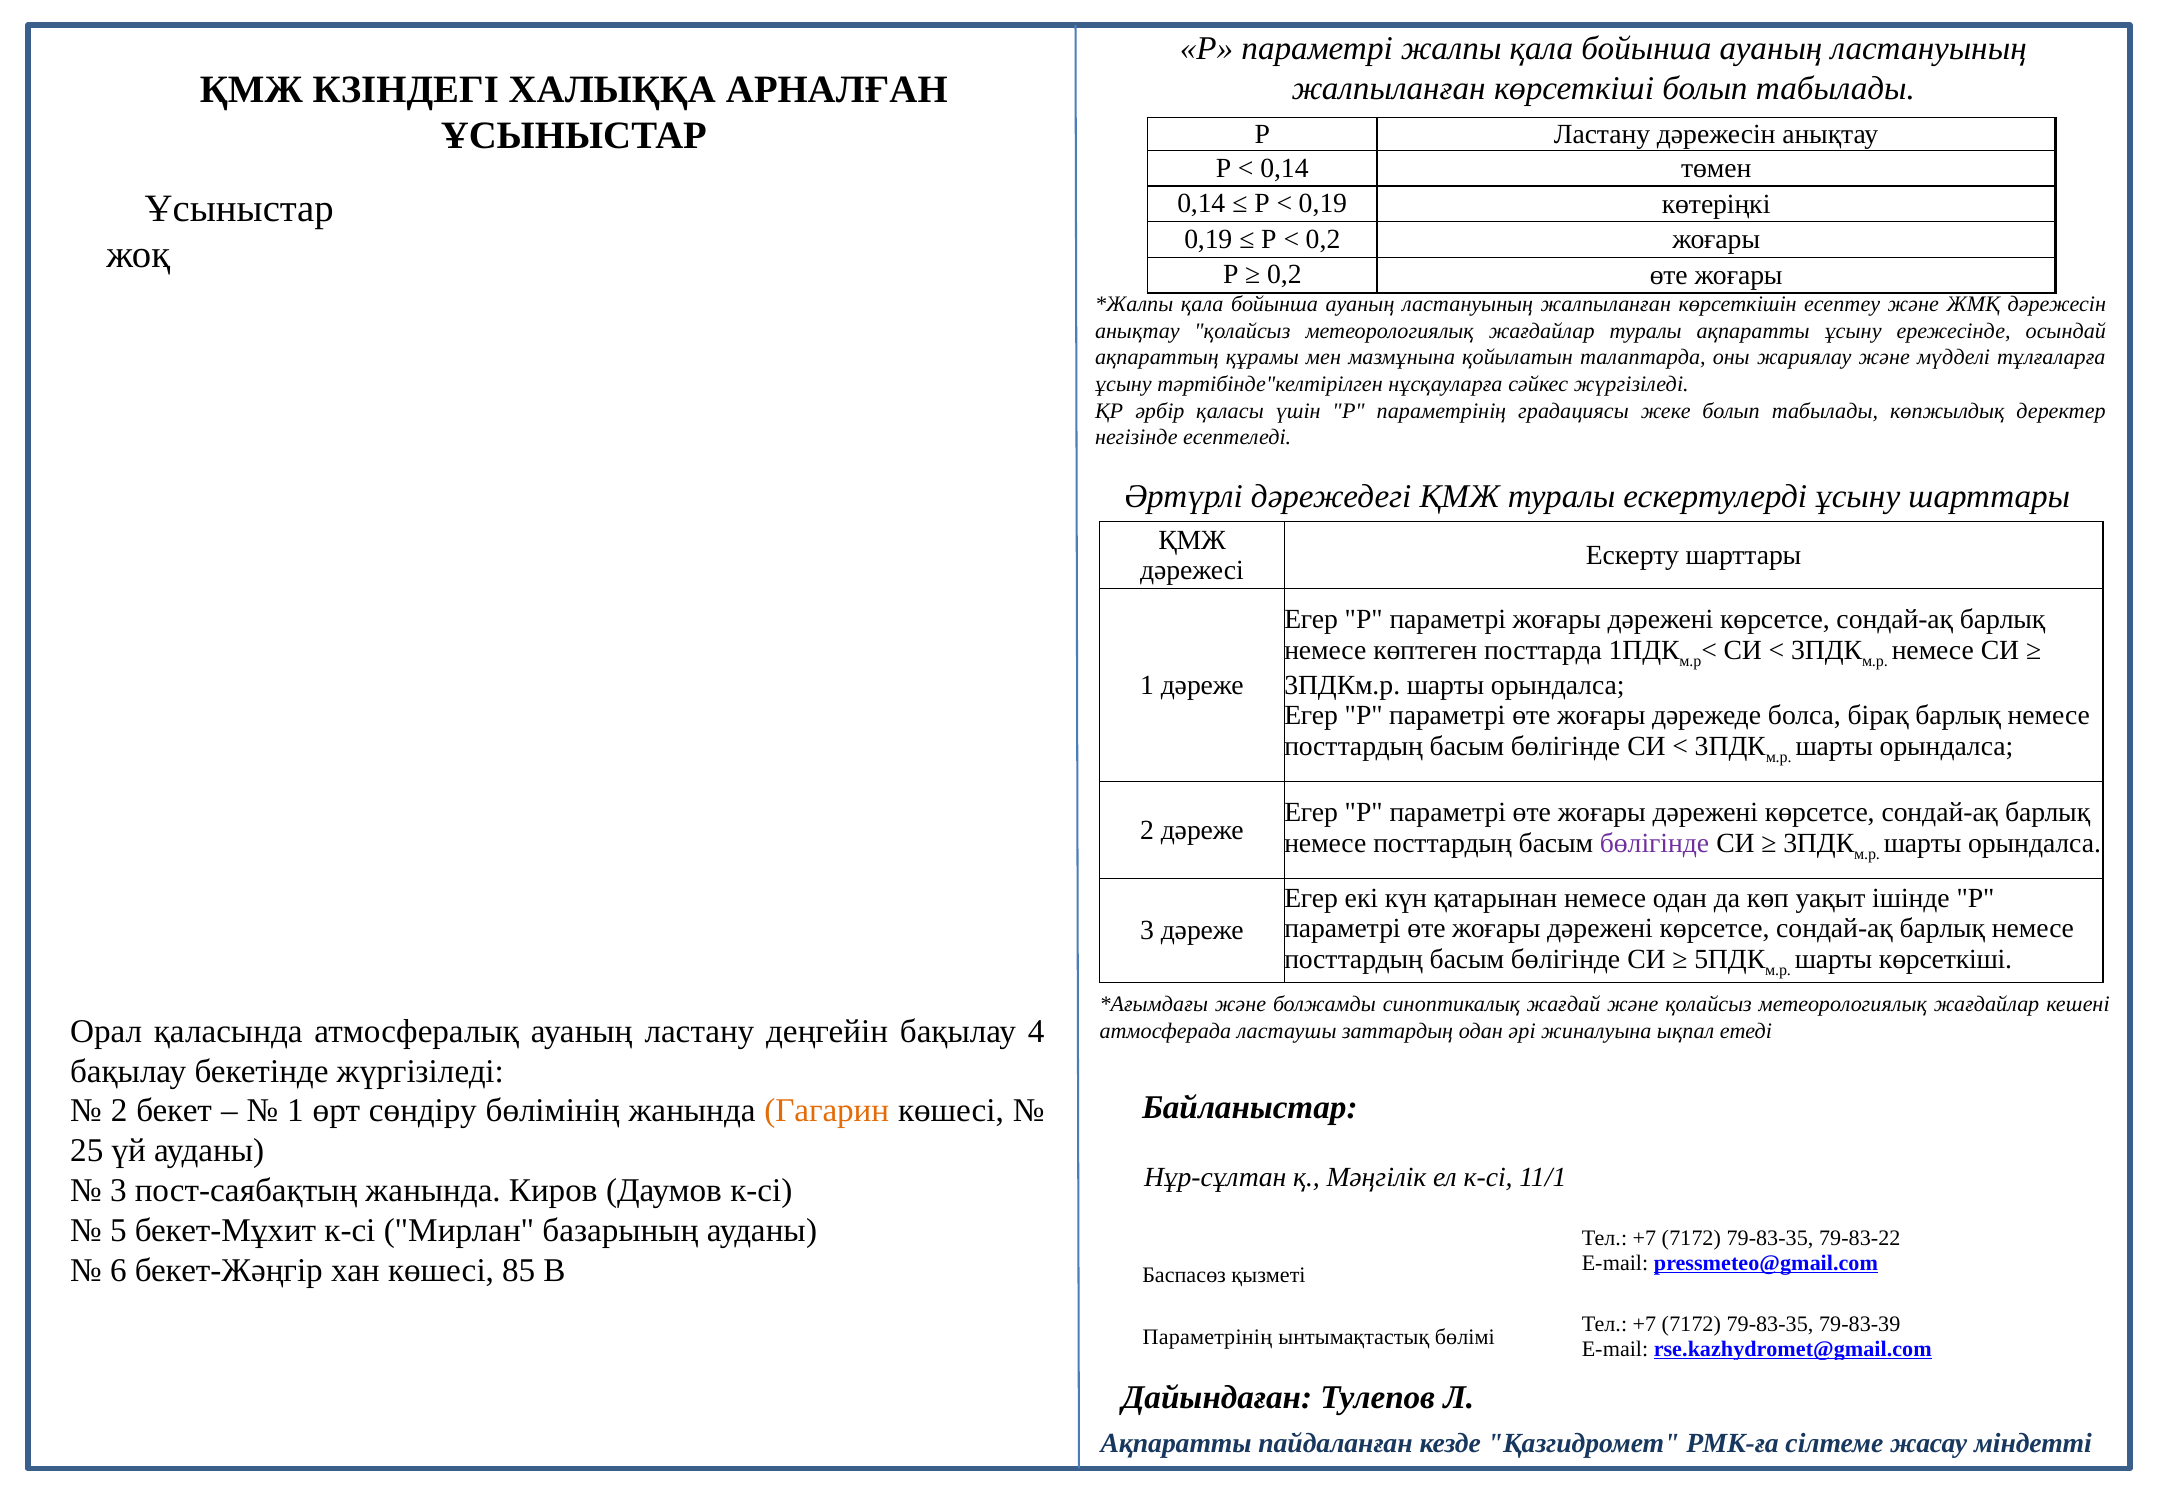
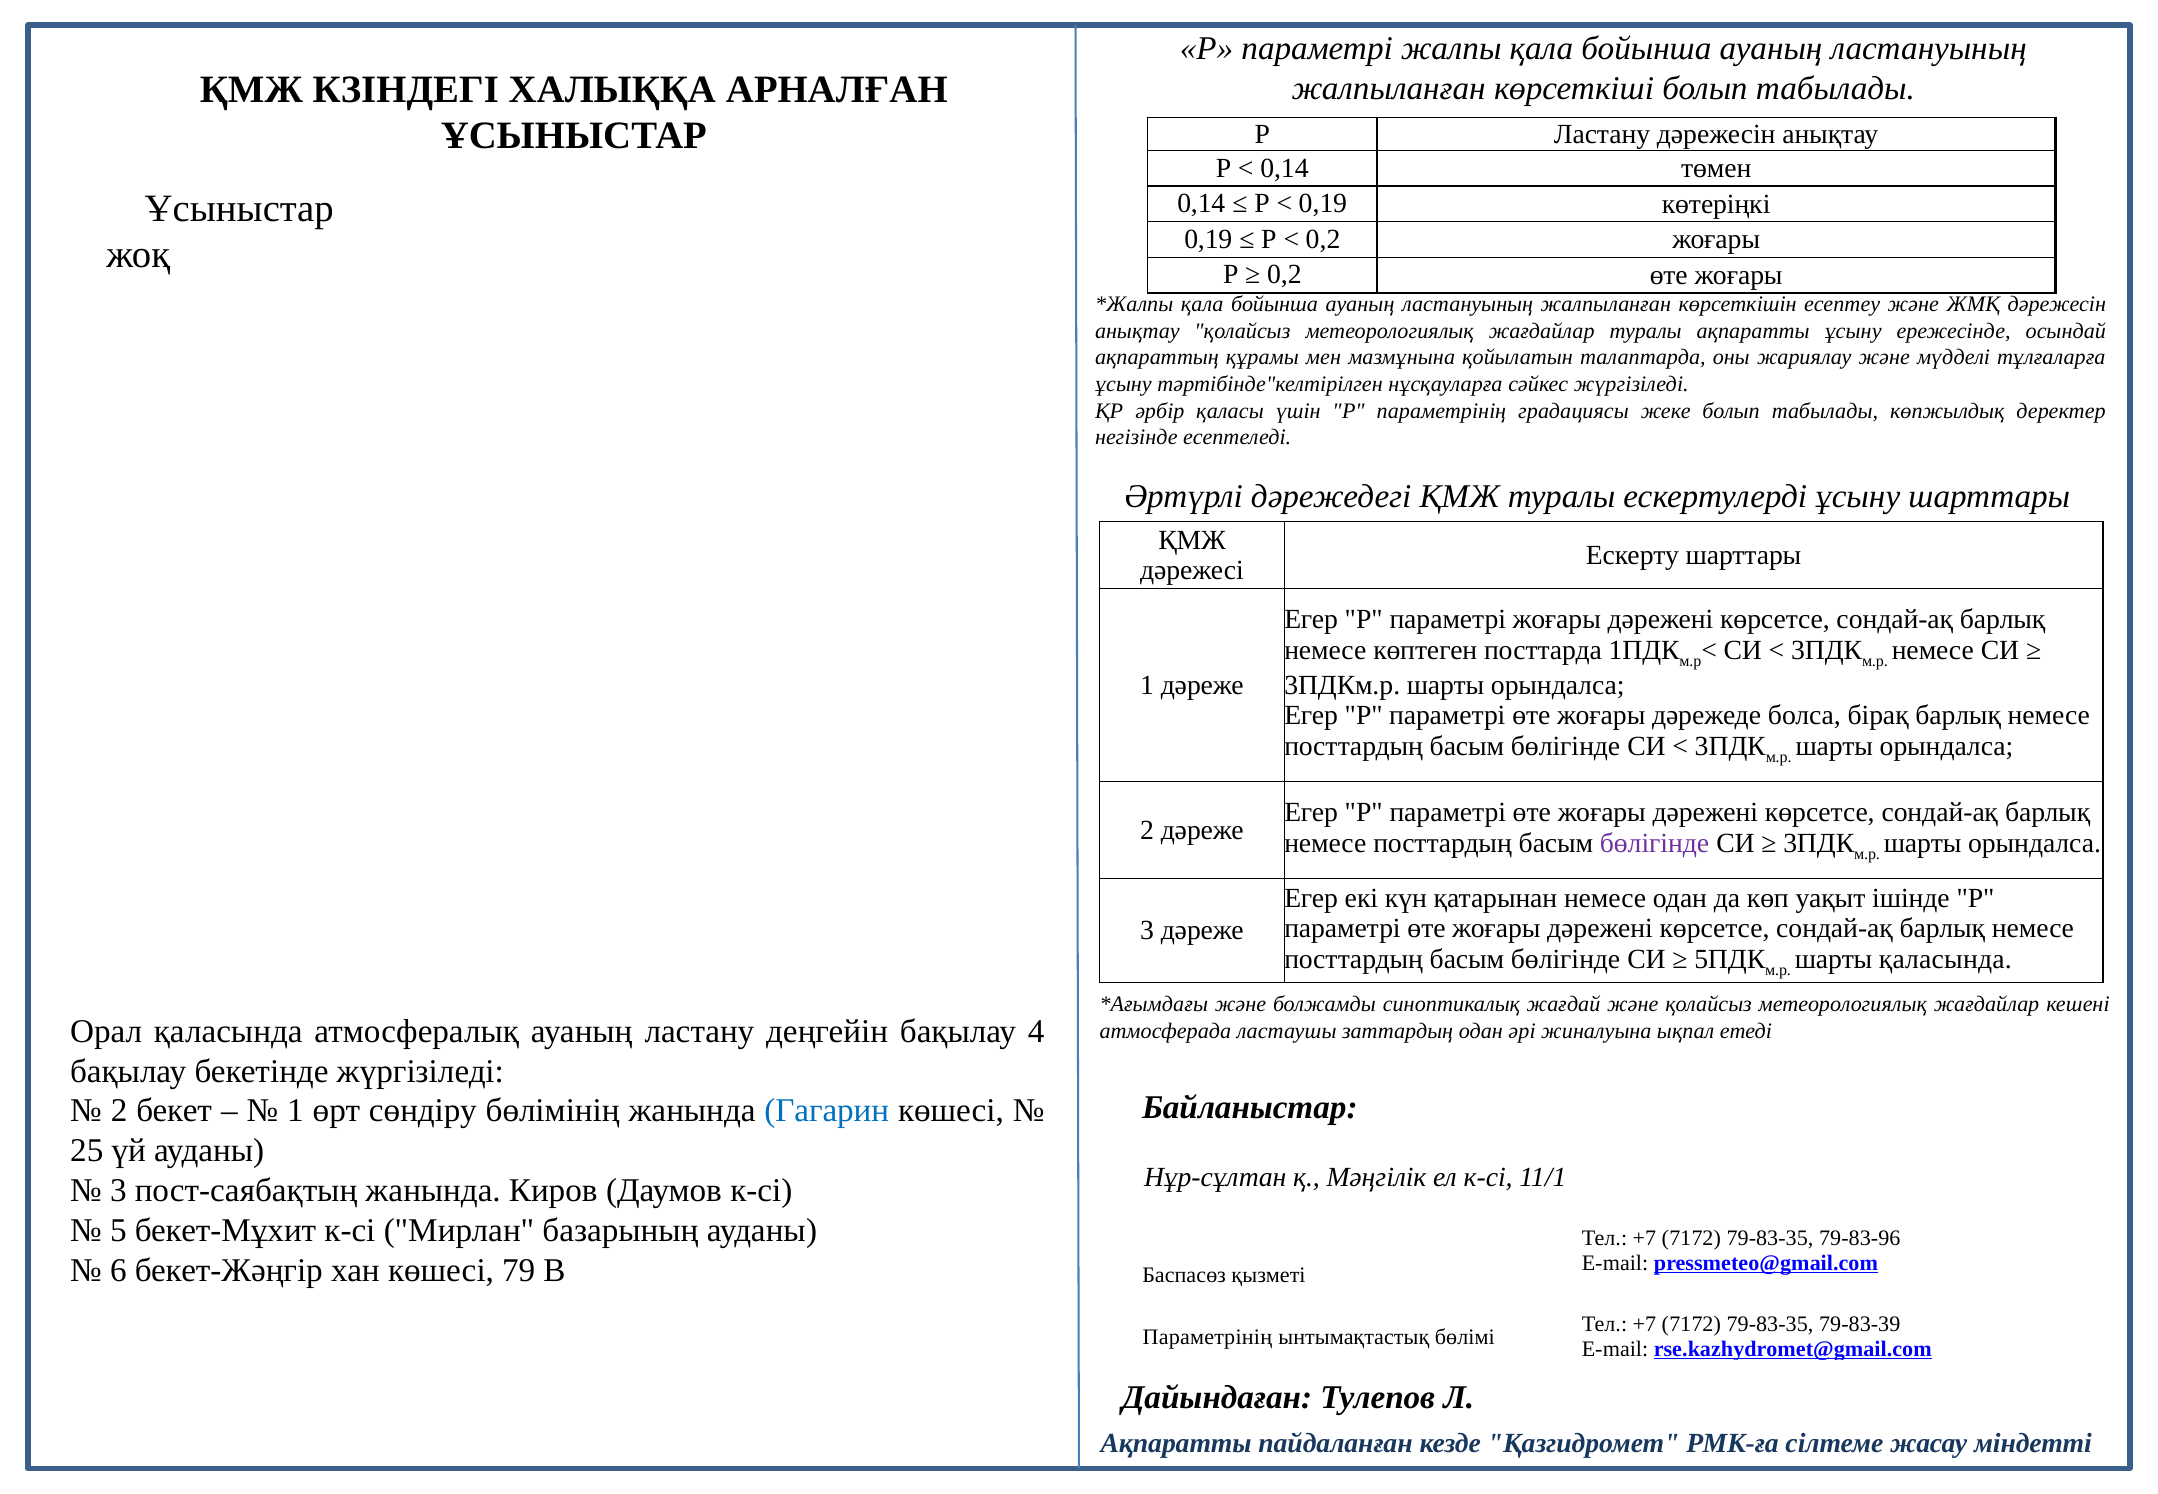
шарты көрсеткіші: көрсеткіші -> қаласында
Гагарин colour: orange -> blue
79-83-22: 79-83-22 -> 79-83-96
85: 85 -> 79
